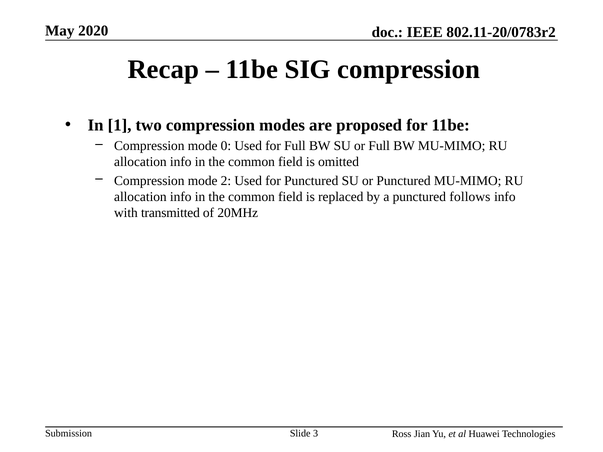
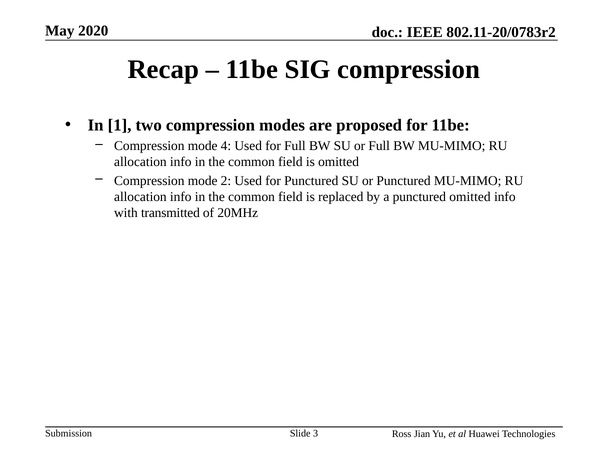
0: 0 -> 4
punctured follows: follows -> omitted
